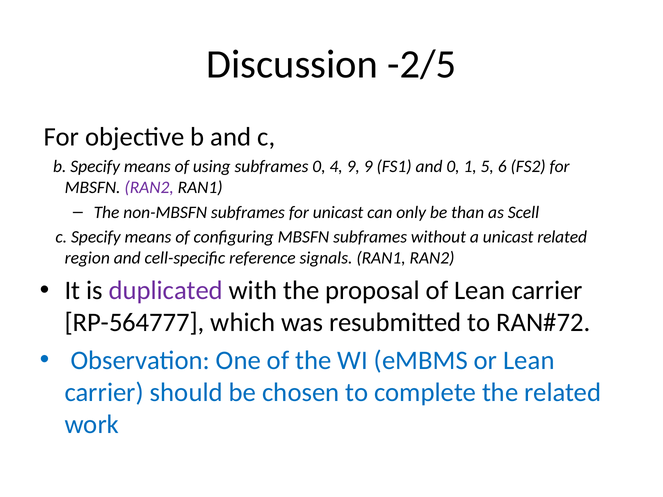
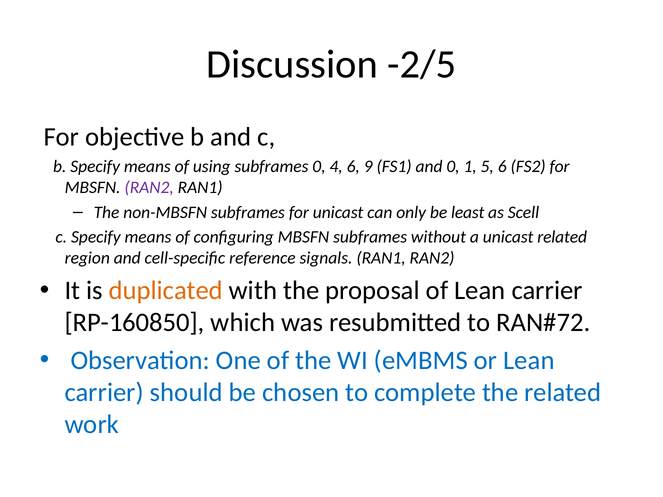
4 9: 9 -> 6
than: than -> least
duplicated colour: purple -> orange
RP-564777: RP-564777 -> RP-160850
